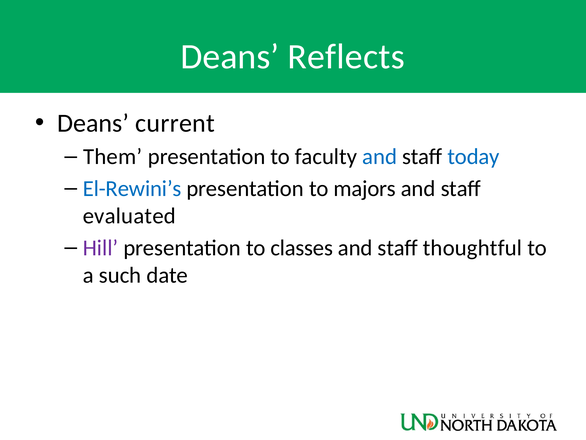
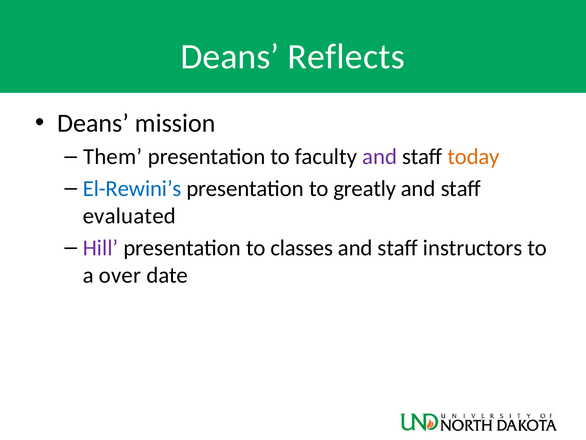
current: current -> mission
and at (380, 157) colour: blue -> purple
today colour: blue -> orange
majors: majors -> greatly
thoughtful: thoughtful -> instructors
such: such -> over
